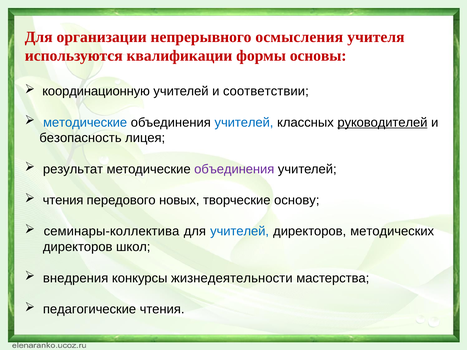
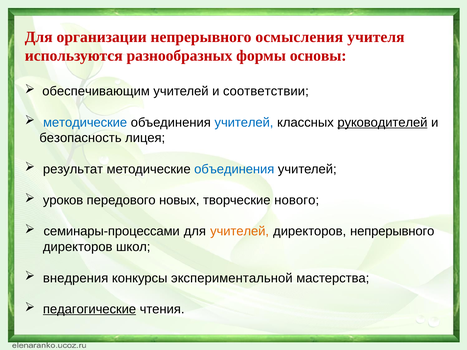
квалификации: квалификации -> разнообразных
координационную: координационную -> обеспечивающим
объединения at (234, 169) colour: purple -> blue
чтения at (63, 200): чтения -> уроков
основу: основу -> нового
семинары-коллектива: семинары-коллектива -> семинары-процессами
учителей at (240, 232) colour: blue -> orange
директоров методических: методических -> непрерывного
жизнедеятельности: жизнедеятельности -> экспериментальной
педагогические underline: none -> present
